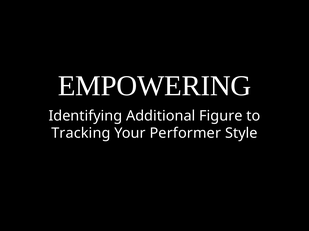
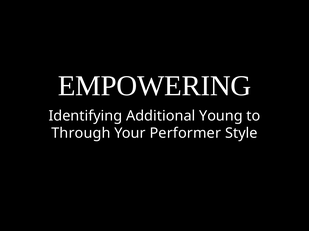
Figure: Figure -> Young
Tracking: Tracking -> Through
